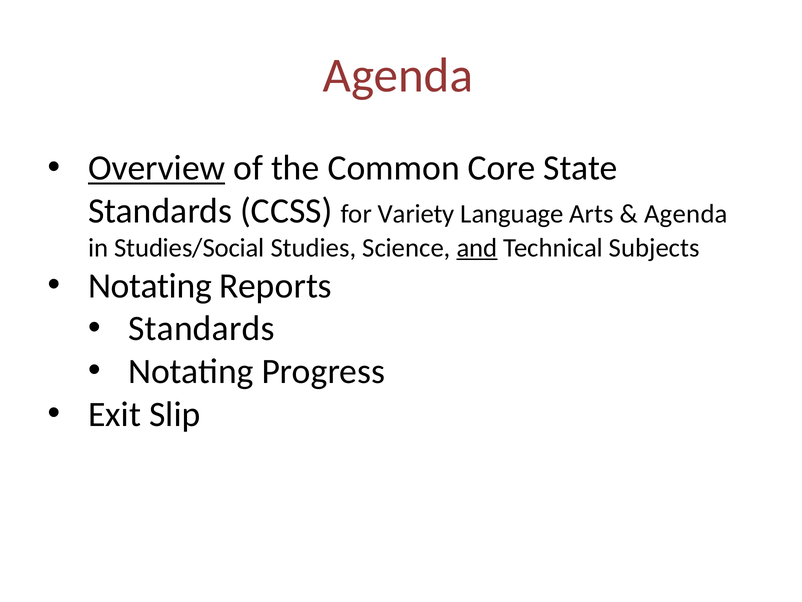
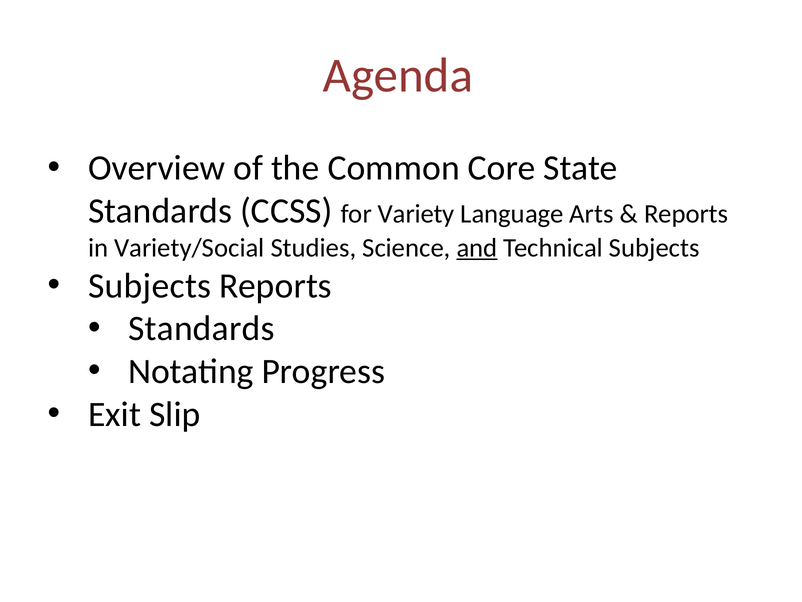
Overview underline: present -> none
Agenda at (686, 214): Agenda -> Reports
Studies/Social: Studies/Social -> Variety/Social
Notating at (150, 286): Notating -> Subjects
